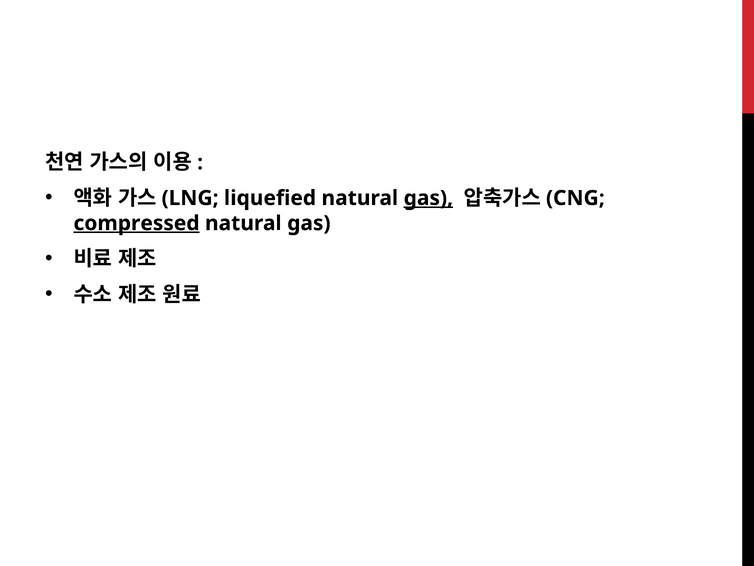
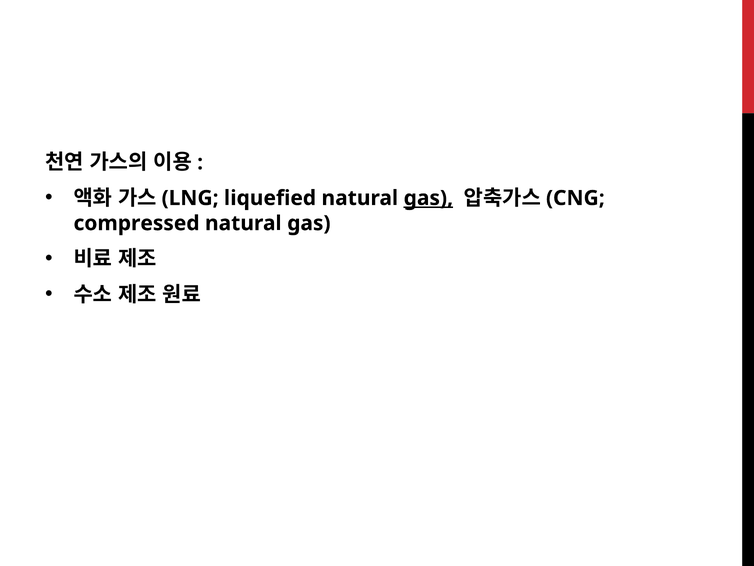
compressed underline: present -> none
